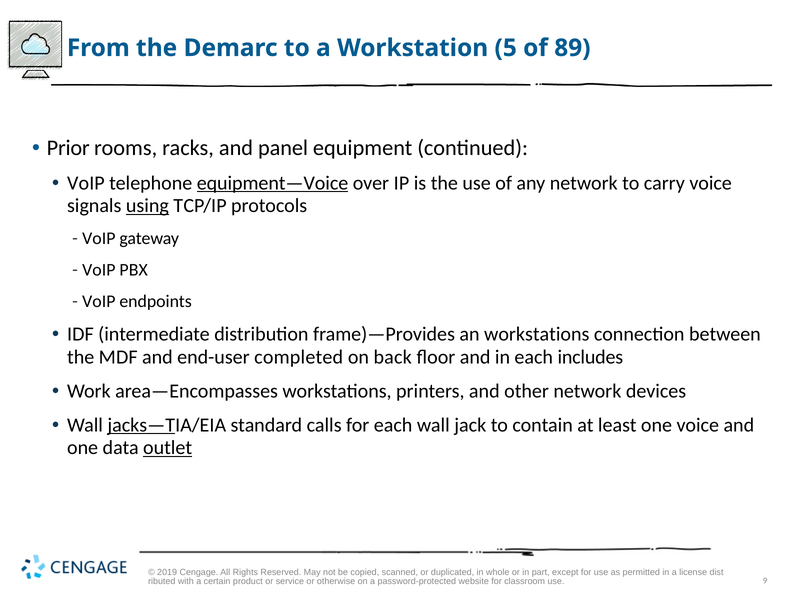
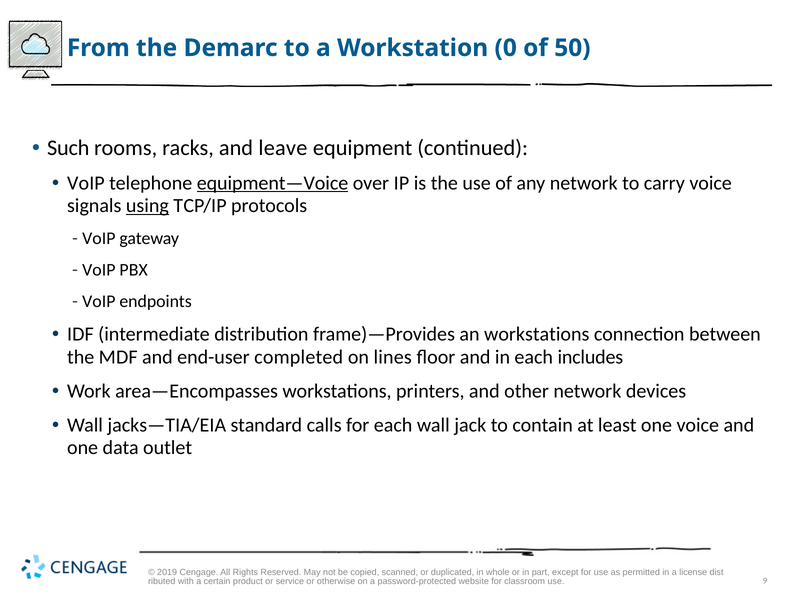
5: 5 -> 0
89: 89 -> 50
Prior: Prior -> Such
panel: panel -> leave
back: back -> lines
jacks—T underline: present -> none
outlet underline: present -> none
